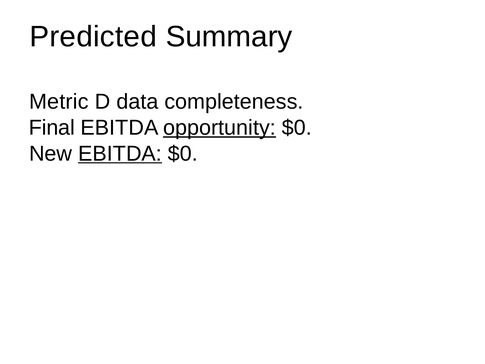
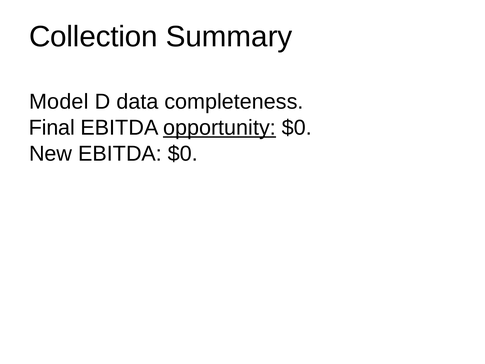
Predicted: Predicted -> Collection
Metric: Metric -> Model
EBITDA at (120, 153) underline: present -> none
